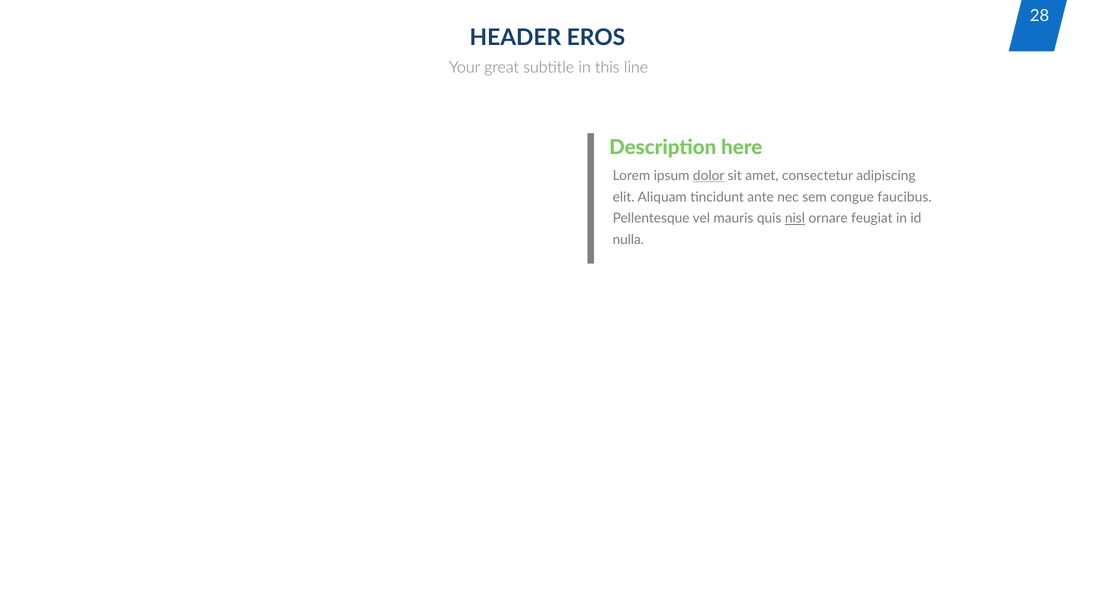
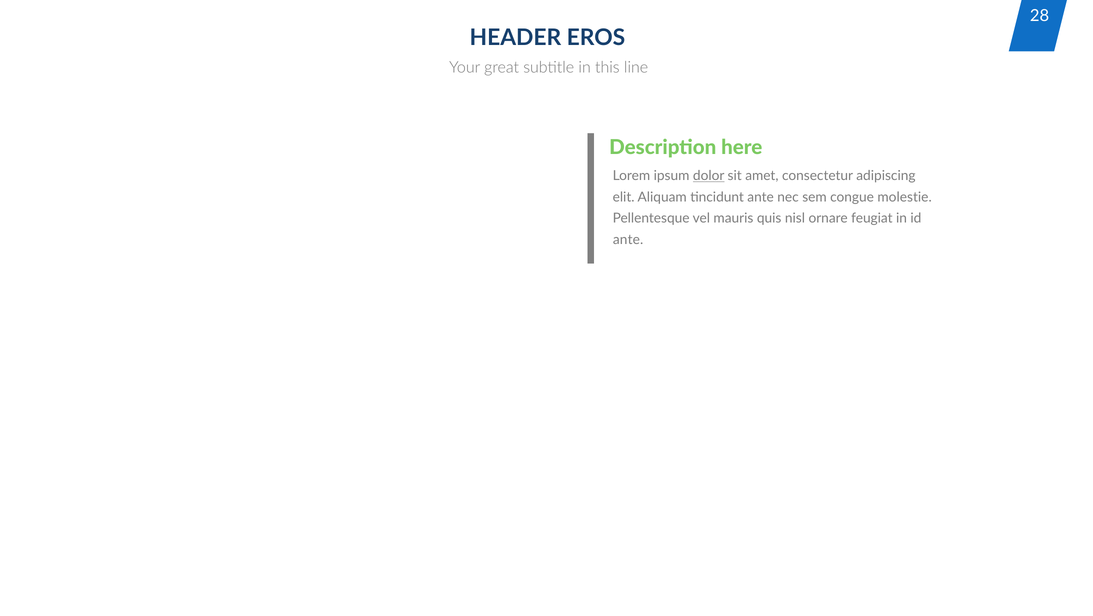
faucibus: faucibus -> molestie
nisl underline: present -> none
nulla at (628, 240): nulla -> ante
